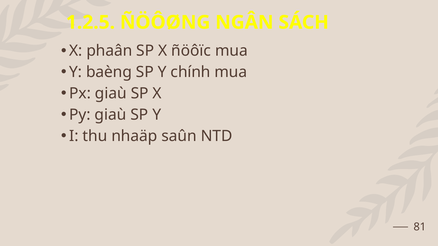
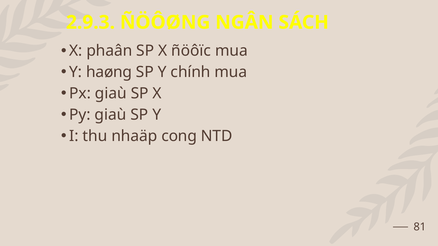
1.2.5: 1.2.5 -> 2.9.3
baèng: baèng -> haøng
saûn: saûn -> cong
